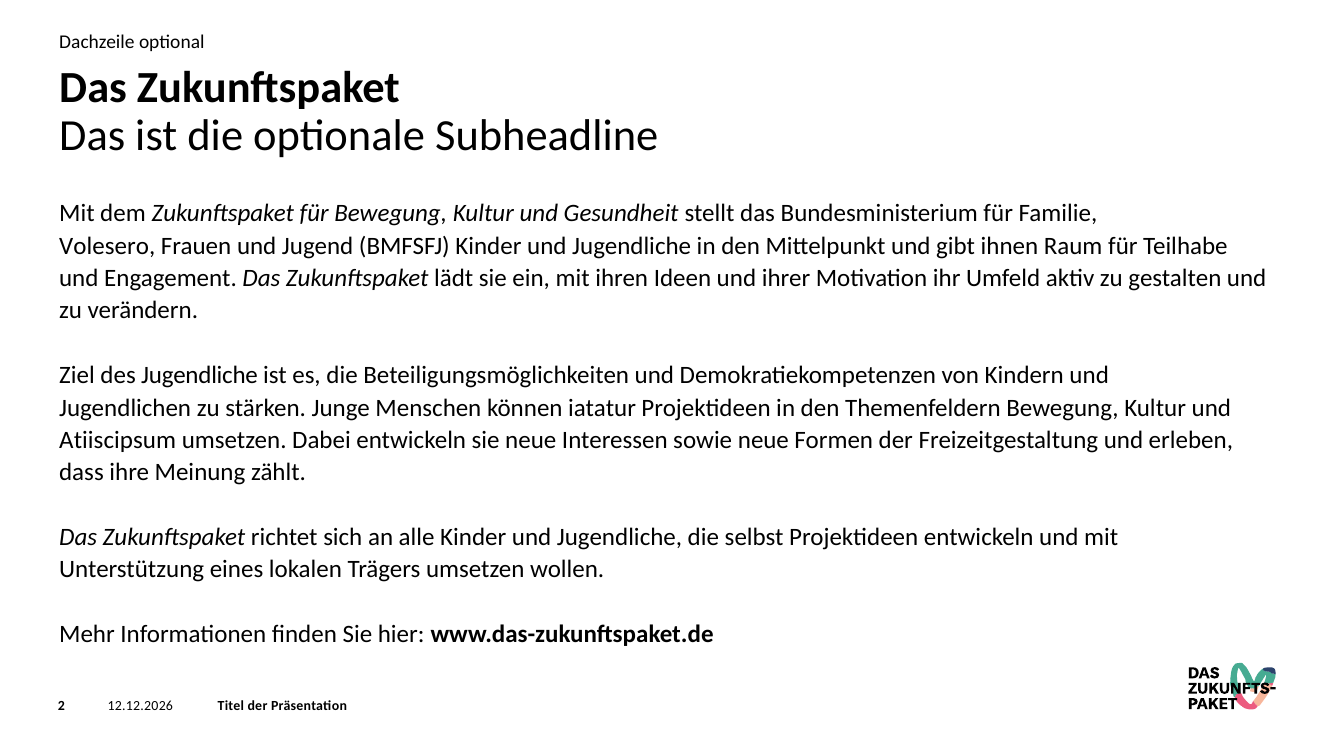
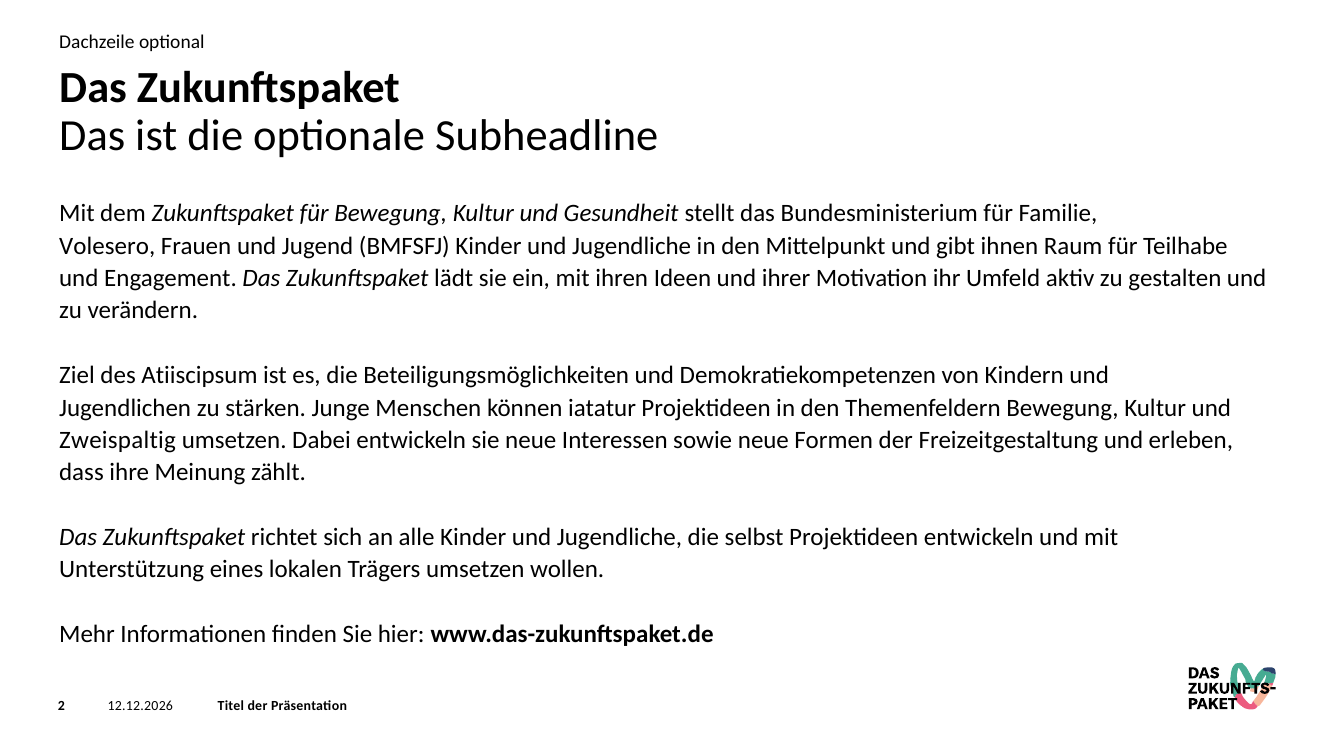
des Jugendliche: Jugendliche -> Atiiscipsum
Atiiscipsum: Atiiscipsum -> Zweispaltig
